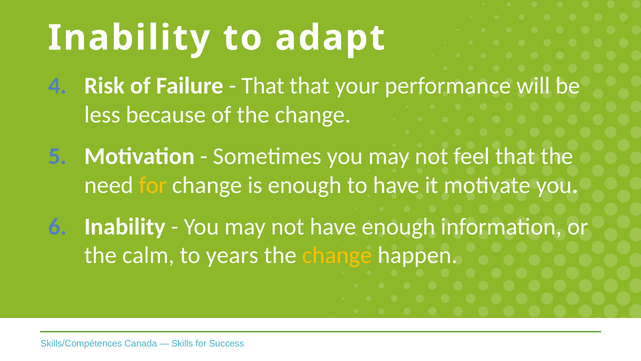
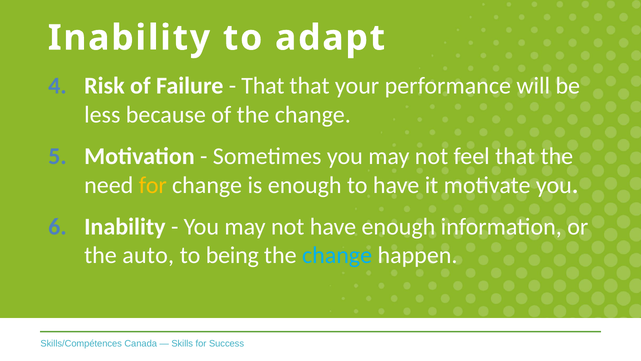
calm: calm -> auto
years: years -> being
change at (337, 255) colour: yellow -> light blue
